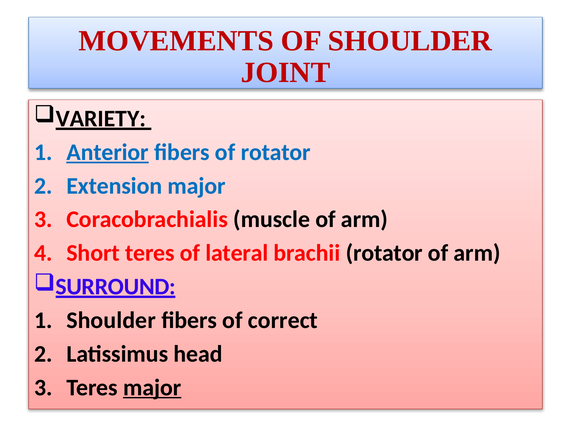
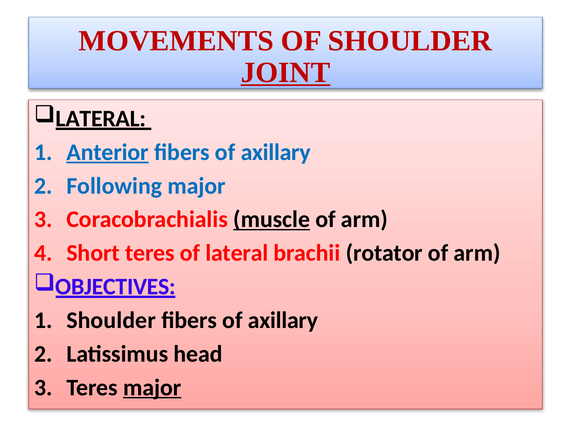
JOINT underline: none -> present
VARIETY at (101, 119): VARIETY -> LATERAL
rotator at (276, 152): rotator -> axillary
Extension: Extension -> Following
muscle underline: none -> present
SURROUND: SURROUND -> OBJECTIVES
correct at (283, 320): correct -> axillary
